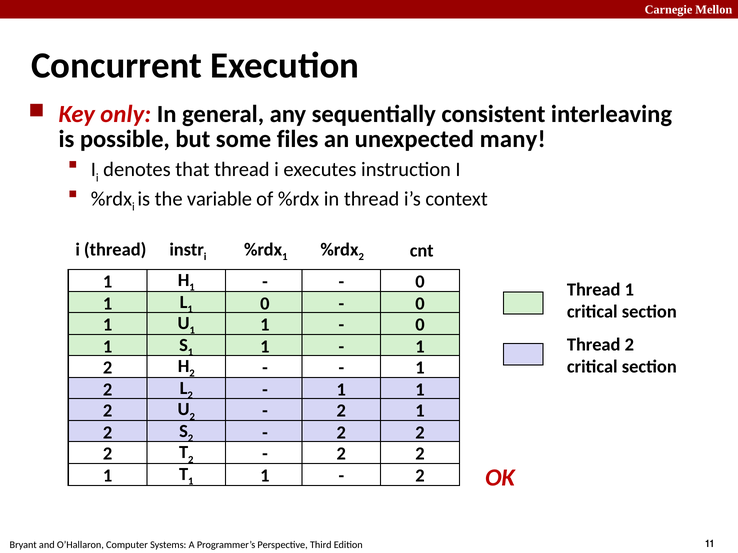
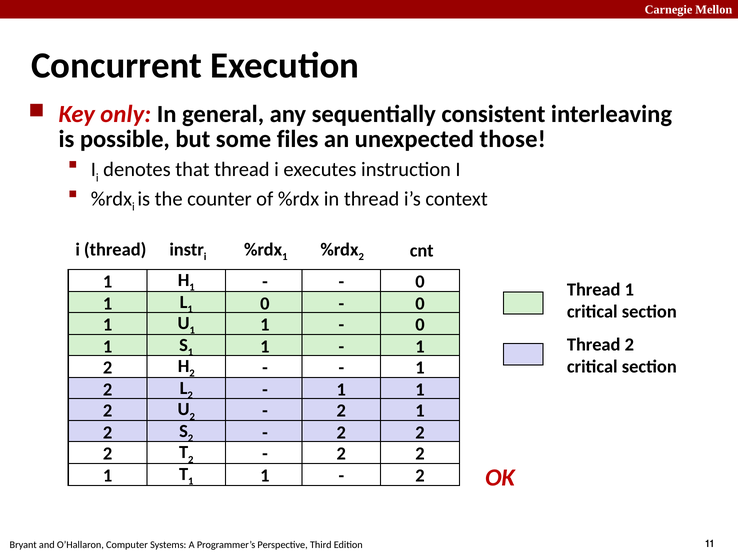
many: many -> those
variable: variable -> counter
